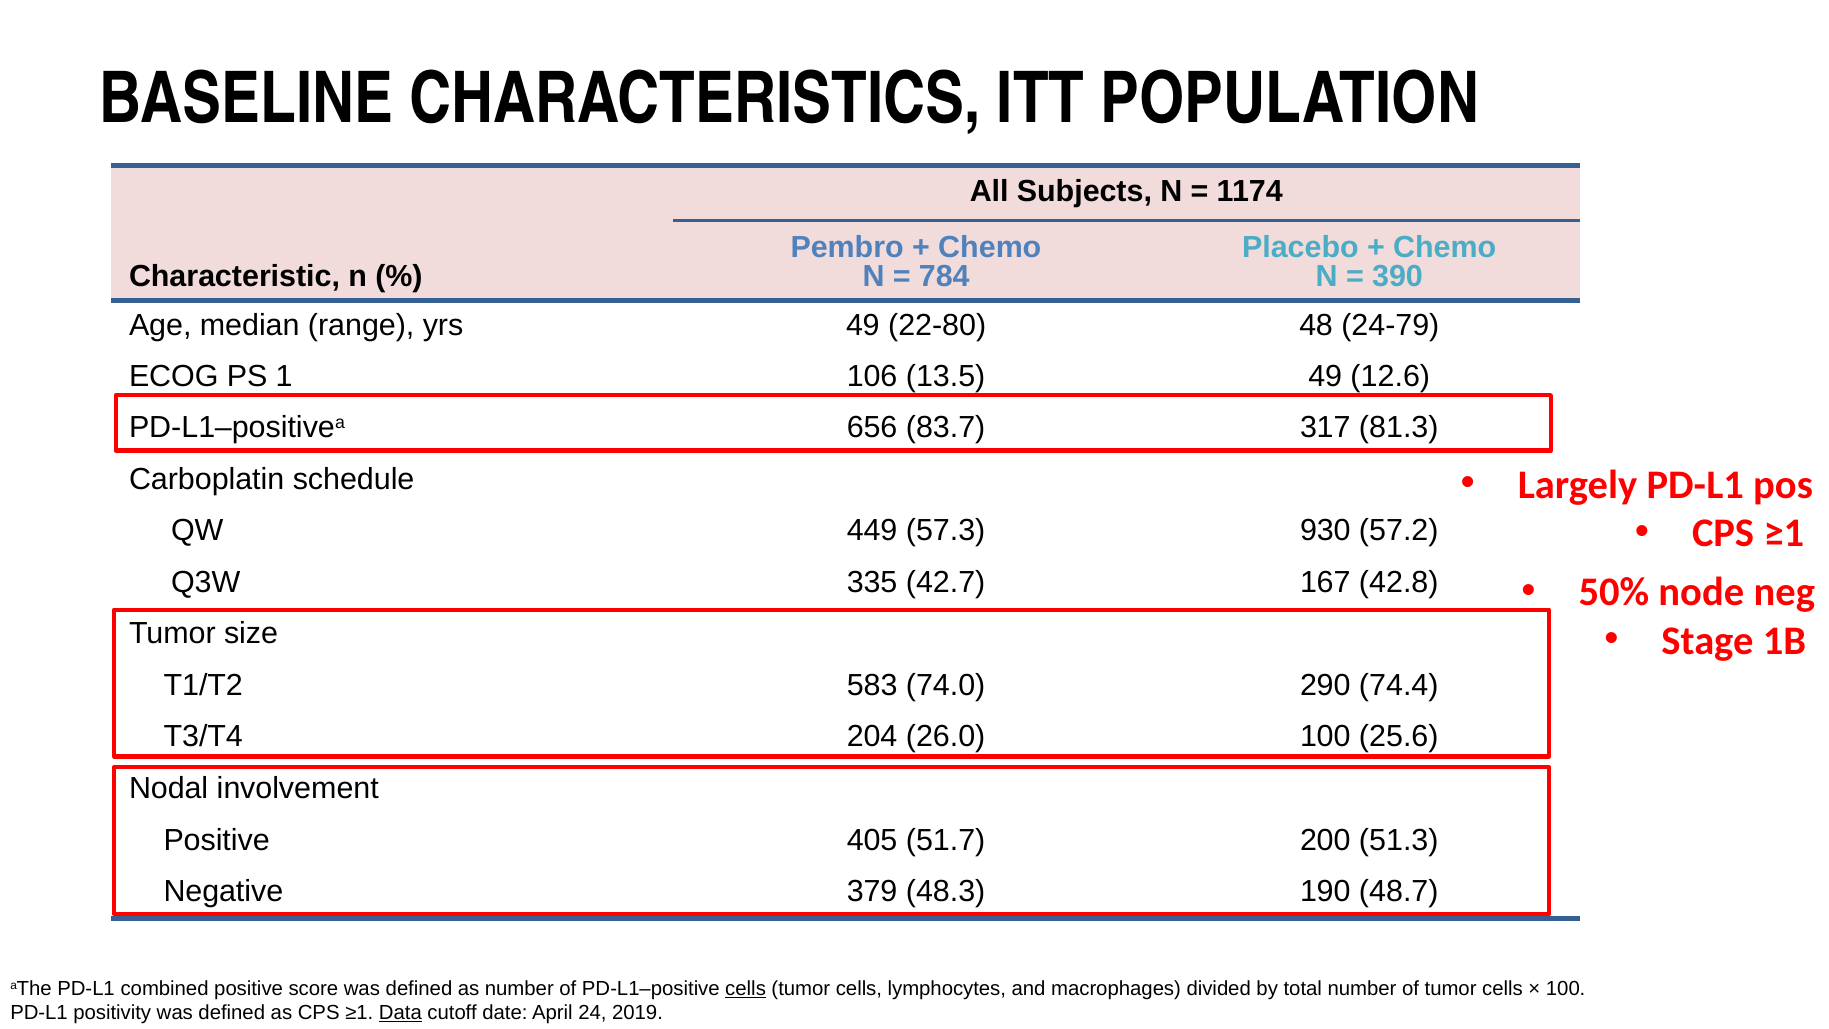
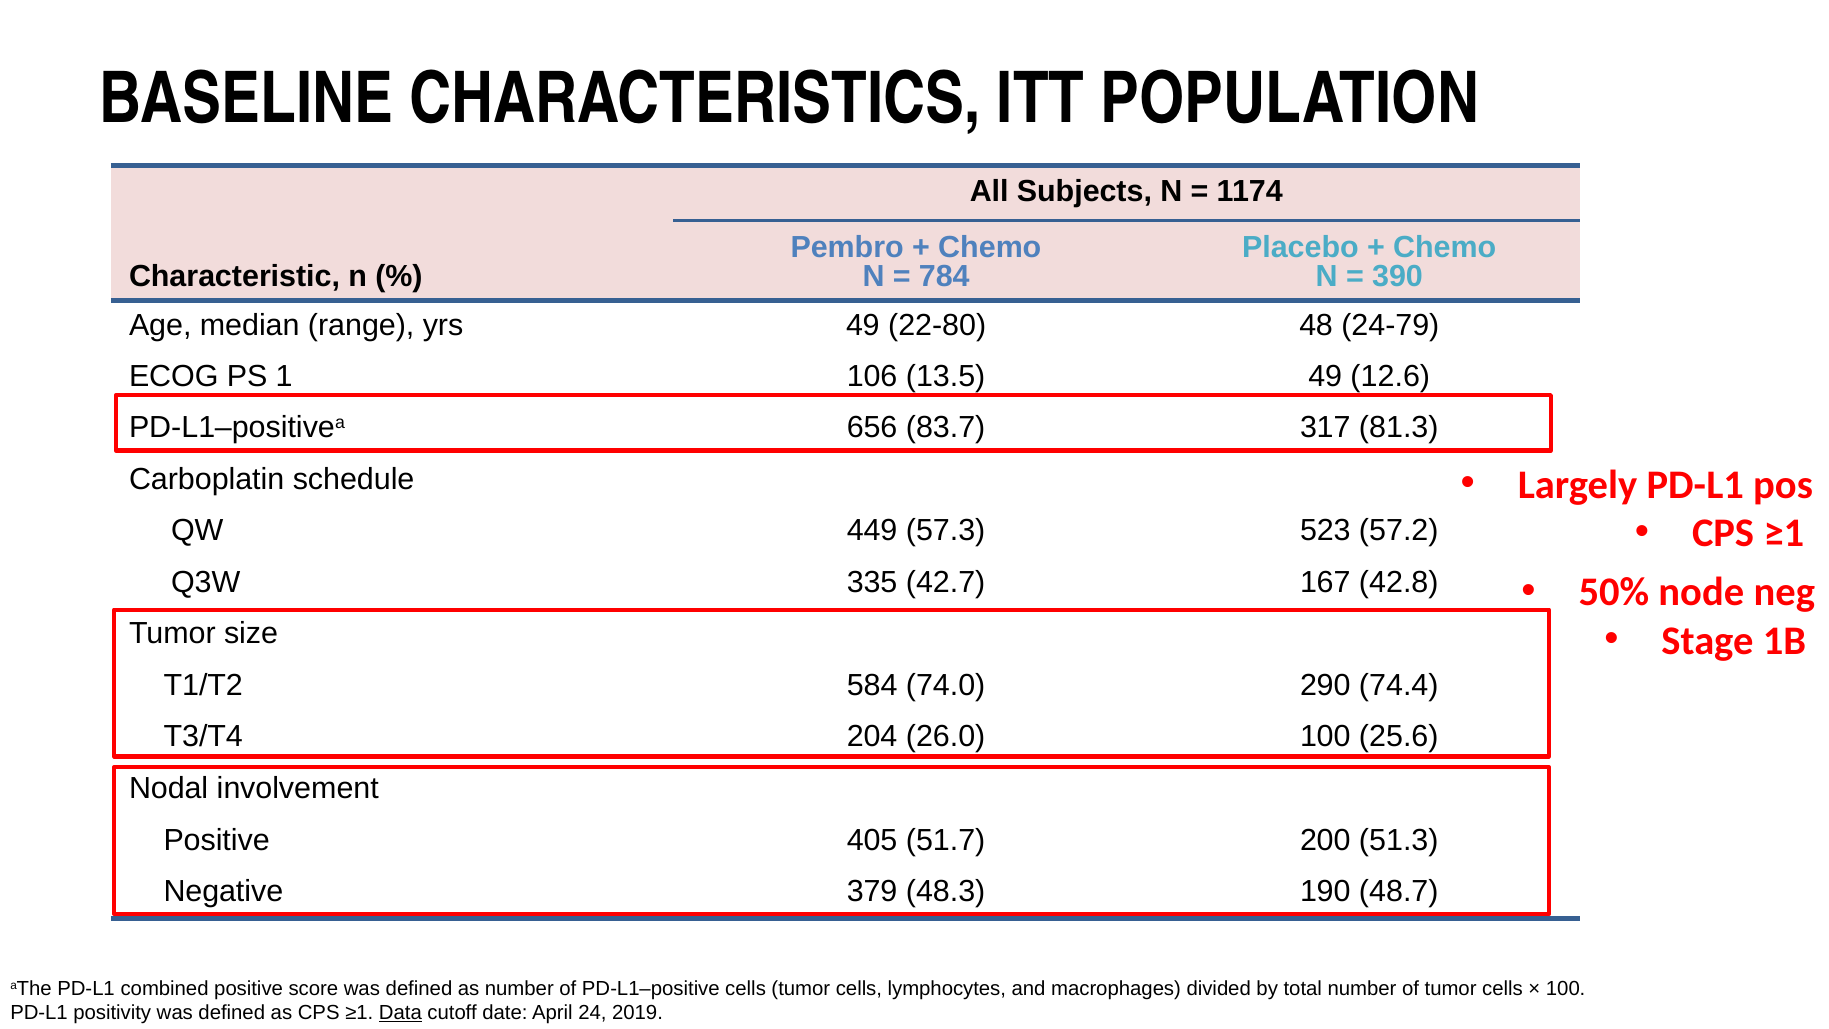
930: 930 -> 523
583: 583 -> 584
cells at (746, 988) underline: present -> none
